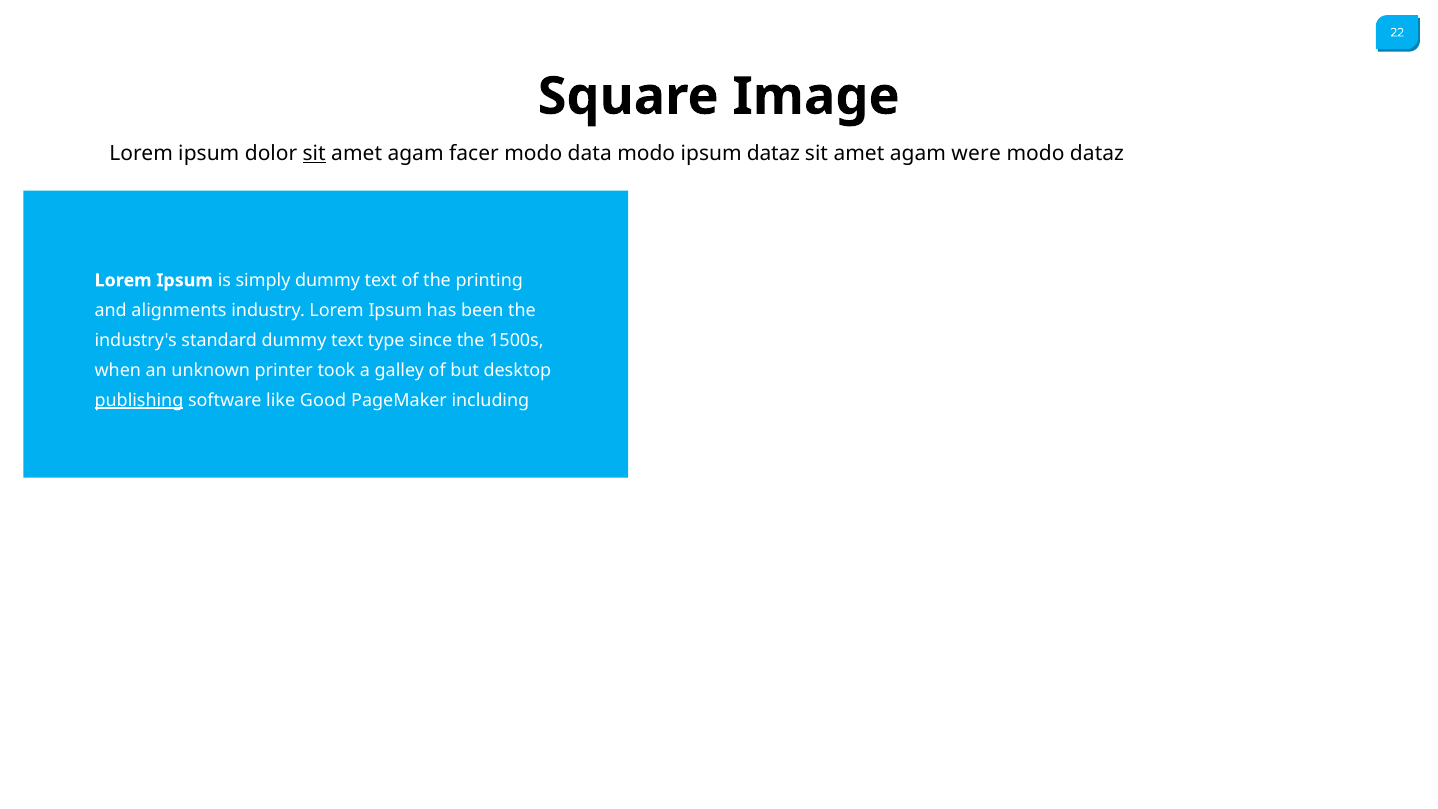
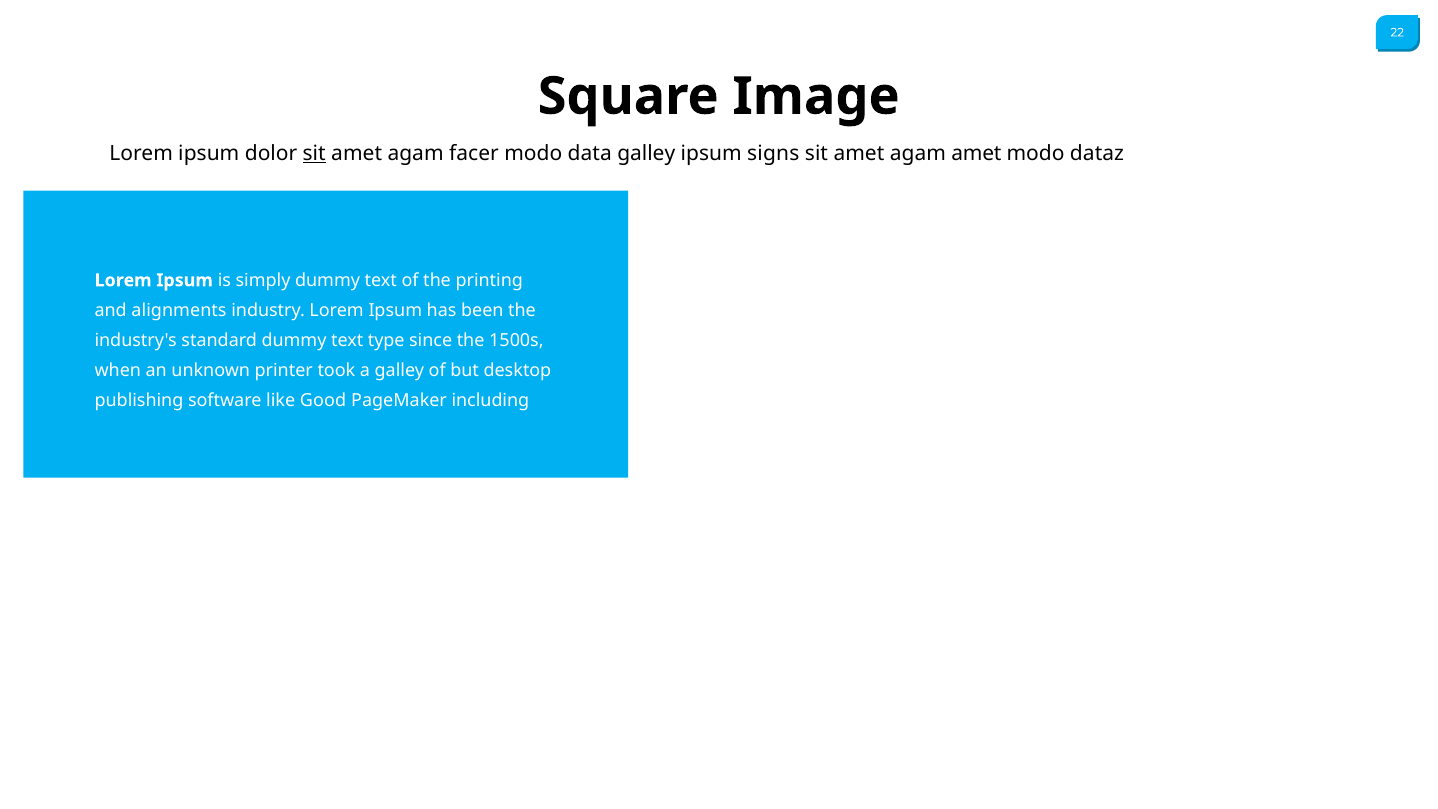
data modo: modo -> galley
ipsum dataz: dataz -> signs
agam were: were -> amet
publishing underline: present -> none
